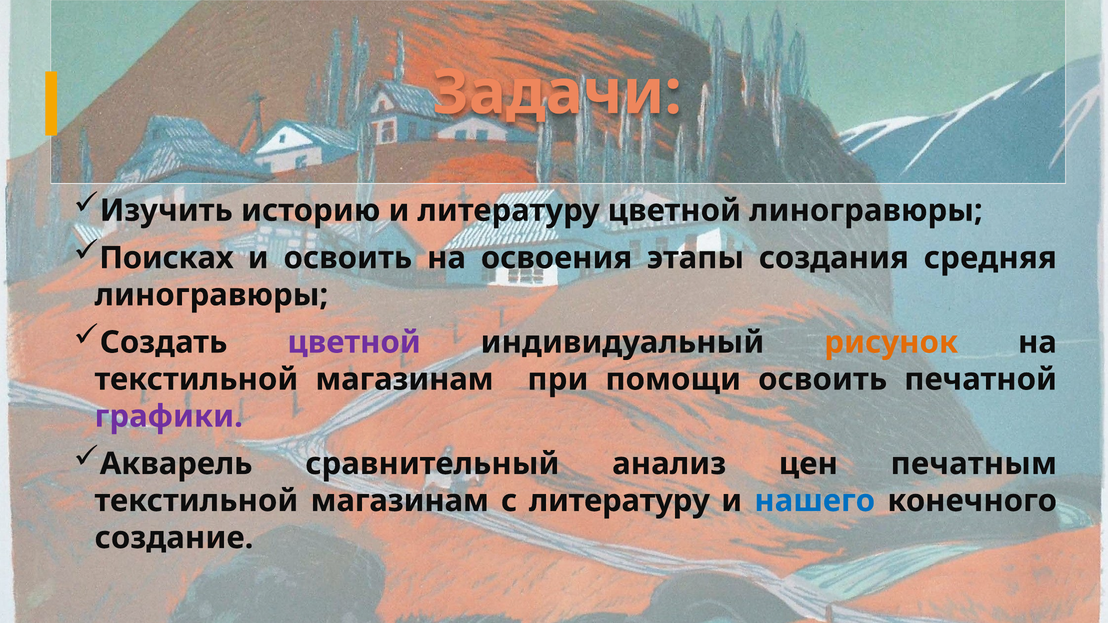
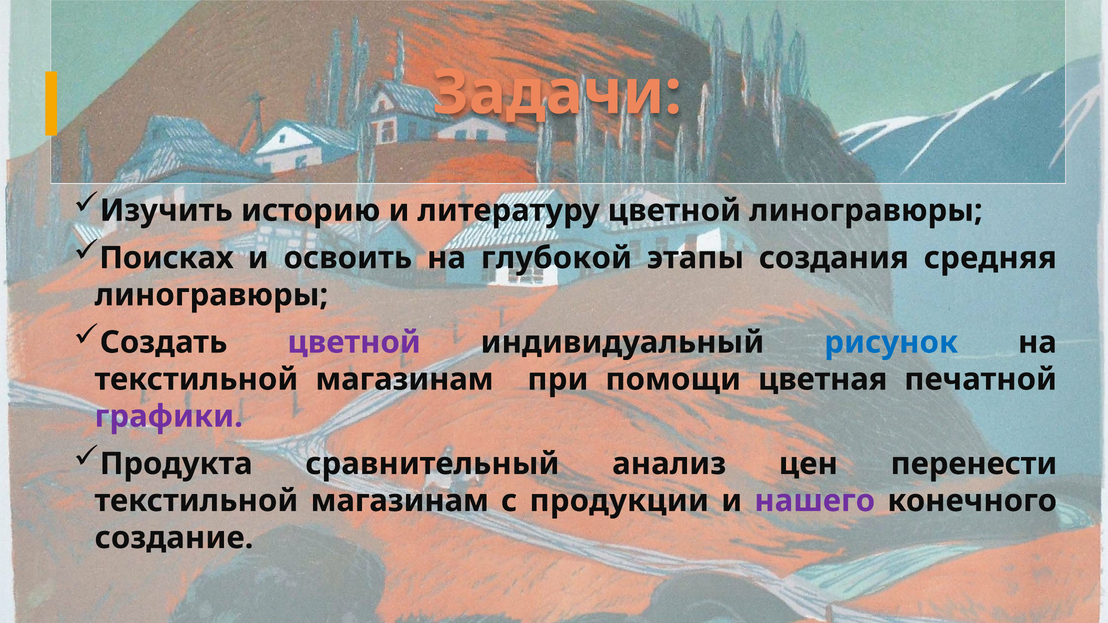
освоения: освоения -> глубокой
рисунок colour: orange -> blue
помощи освоить: освоить -> цветная
Акварель: Акварель -> Продукта
печатным: печатным -> перенести
с литературу: литературу -> продукции
нашего colour: blue -> purple
